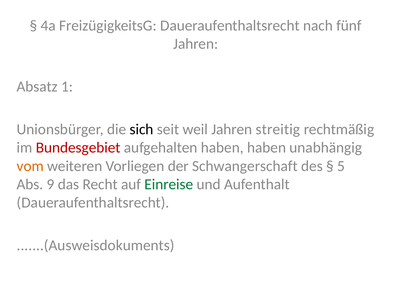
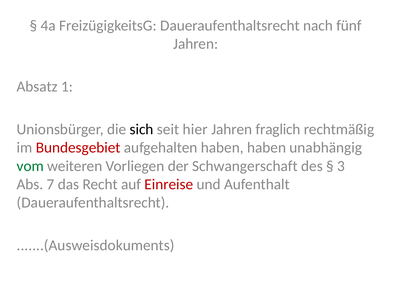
weil: weil -> hier
streitig: streitig -> fraglich
vom colour: orange -> green
5: 5 -> 3
9: 9 -> 7
Einreise colour: green -> red
